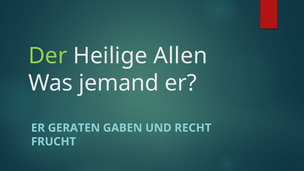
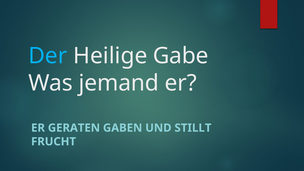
Der colour: light green -> light blue
Allen: Allen -> Gabe
RECHT: RECHT -> STILLT
